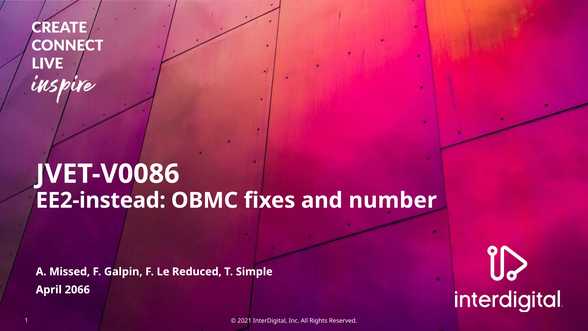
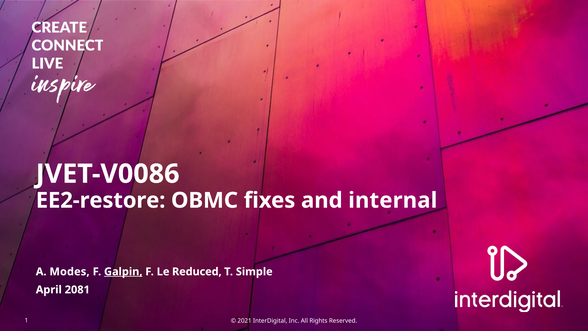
EE2-instead: EE2-instead -> EE2-restore
number: number -> internal
Missed: Missed -> Modes
Galpin underline: none -> present
2066: 2066 -> 2081
